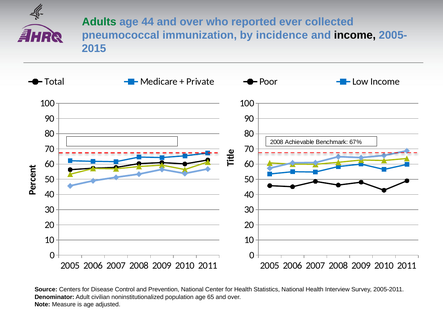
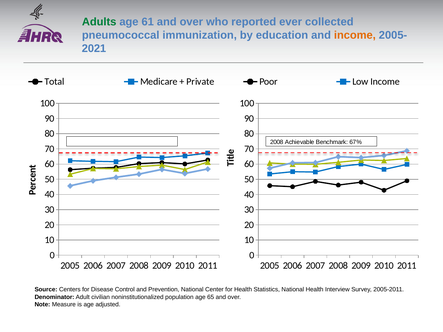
44: 44 -> 61
incidence: incidence -> education
income at (355, 35) colour: black -> orange
2015: 2015 -> 2021
